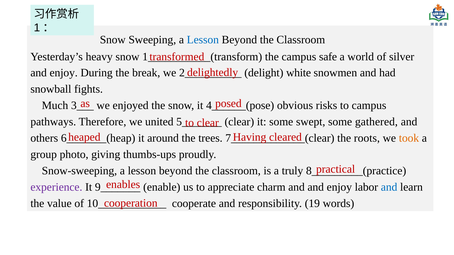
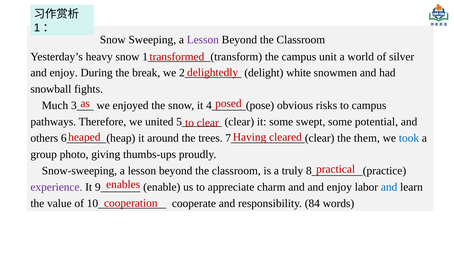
Lesson at (203, 40) colour: blue -> purple
safe: safe -> unit
gathered: gathered -> potential
roots: roots -> them
took colour: orange -> blue
19: 19 -> 84
